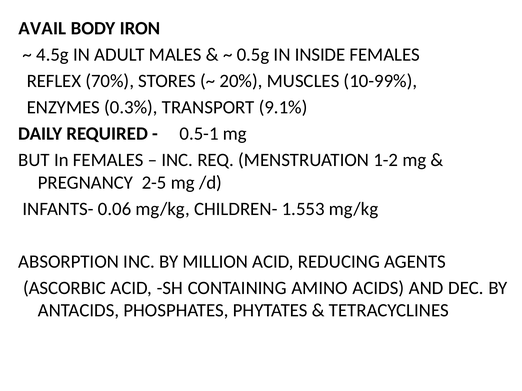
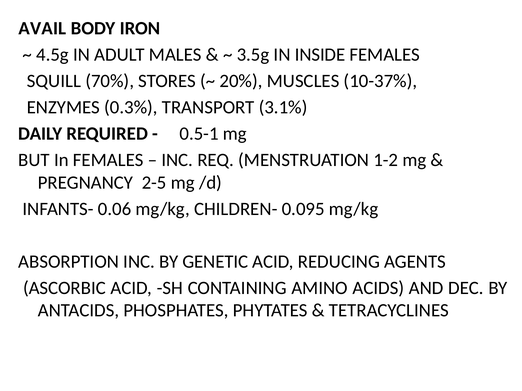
0.5g: 0.5g -> 3.5g
REFLEX: REFLEX -> SQUILL
10-99%: 10-99% -> 10-37%
9.1%: 9.1% -> 3.1%
1.553: 1.553 -> 0.095
MILLION: MILLION -> GENETIC
